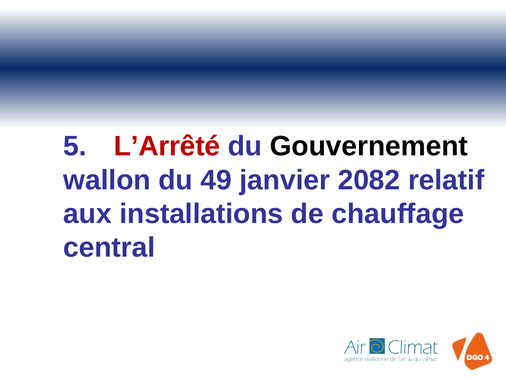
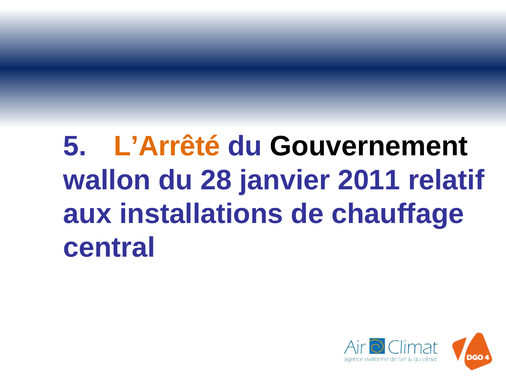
L’Arrêté colour: red -> orange
49: 49 -> 28
2082: 2082 -> 2011
